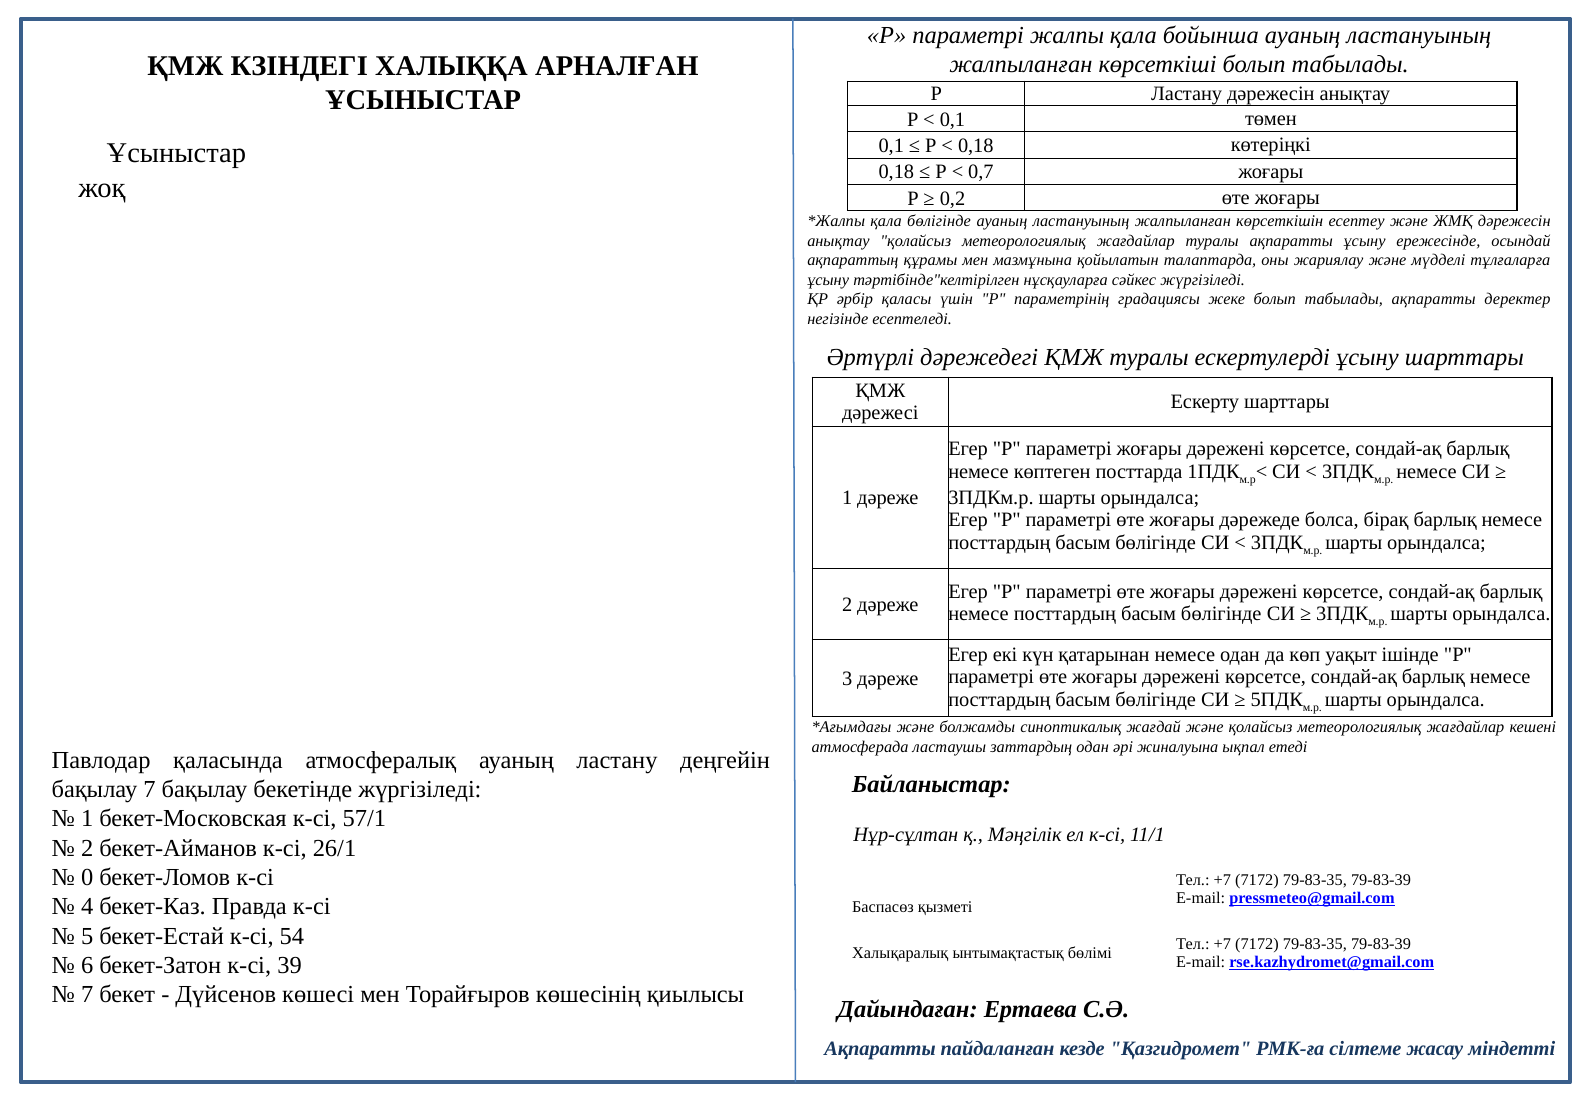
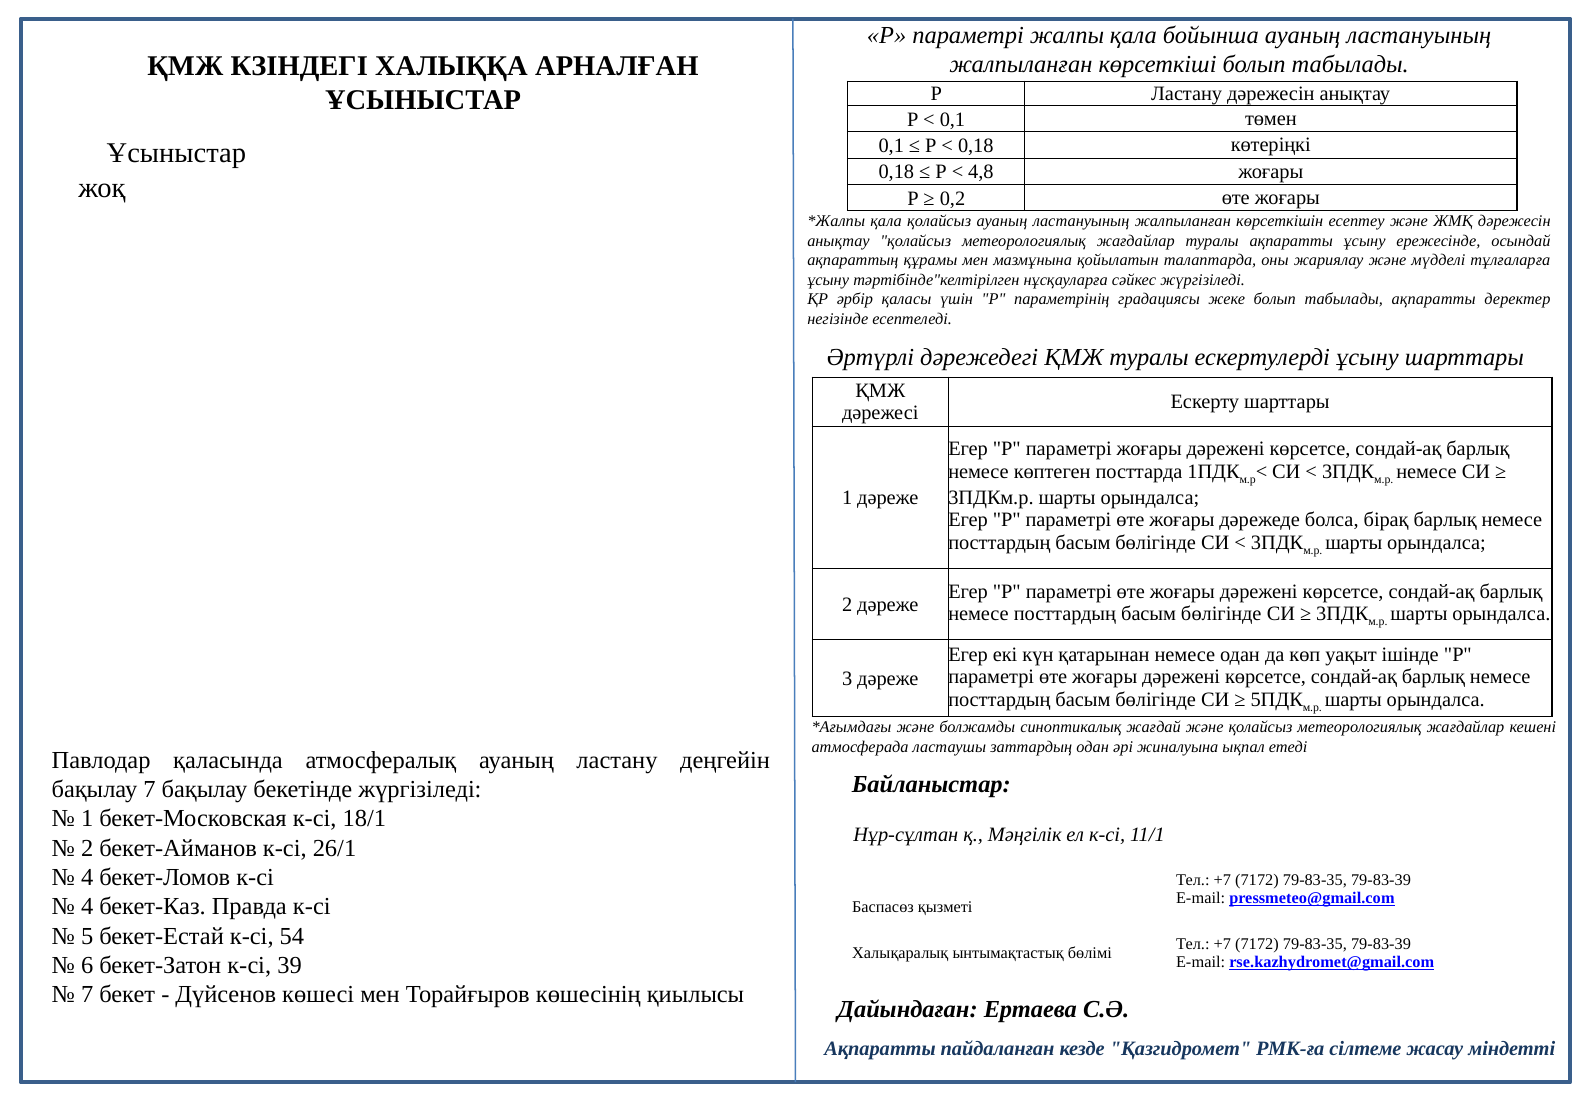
0,7: 0,7 -> 4,8
қала бөлігінде: бөлігінде -> қолайсыз
57/1: 57/1 -> 18/1
0 at (87, 878): 0 -> 4
